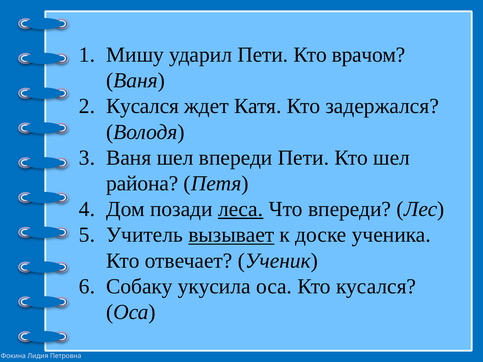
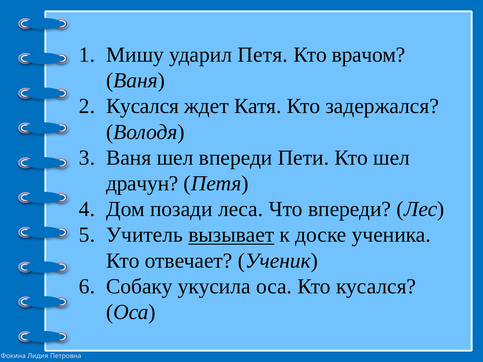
ударил Пети: Пети -> Петя
района: района -> драчун
леса underline: present -> none
